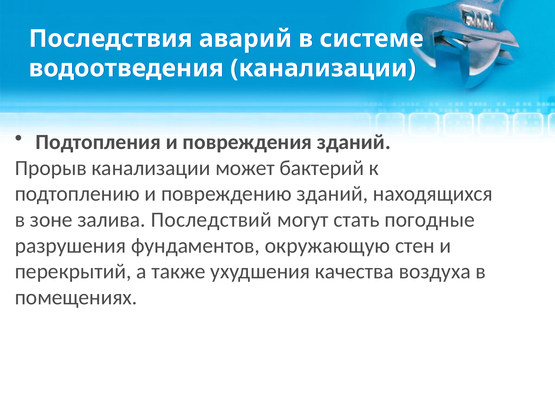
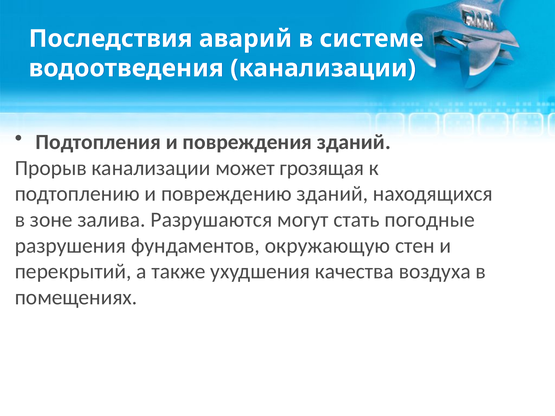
бактерий: бактерий -> грозящая
Последствий: Последствий -> Разрушаются
